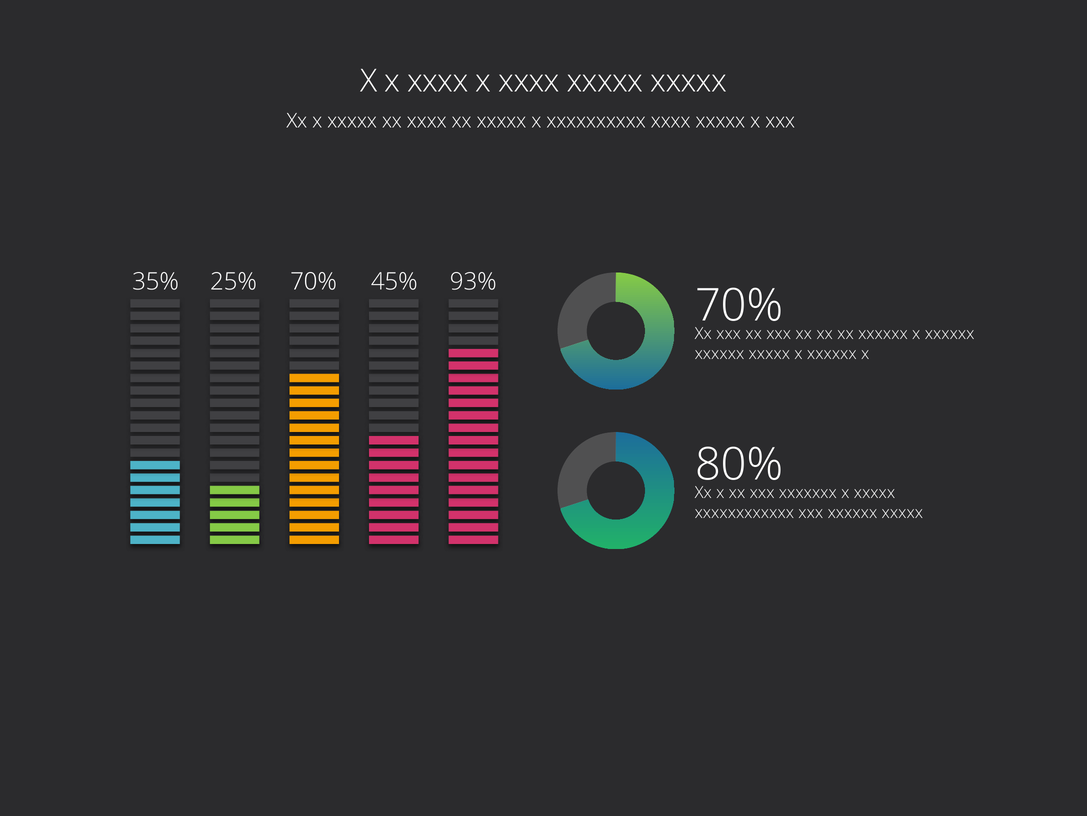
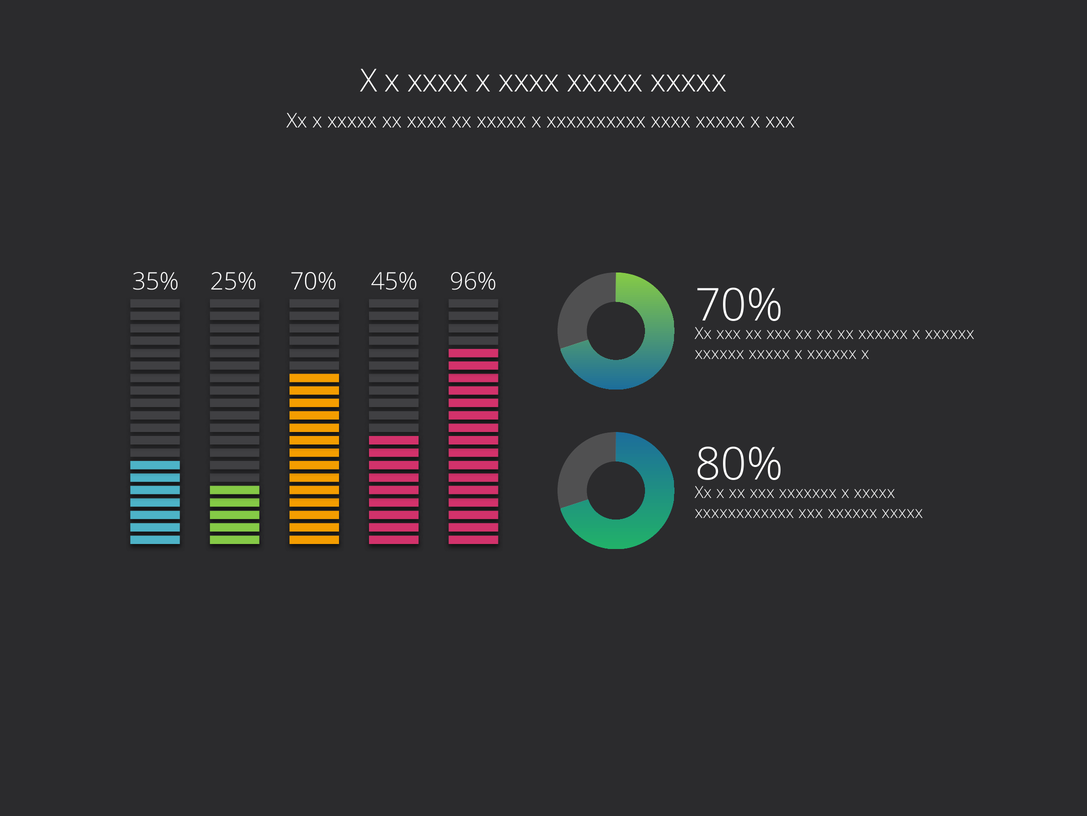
93%: 93% -> 96%
